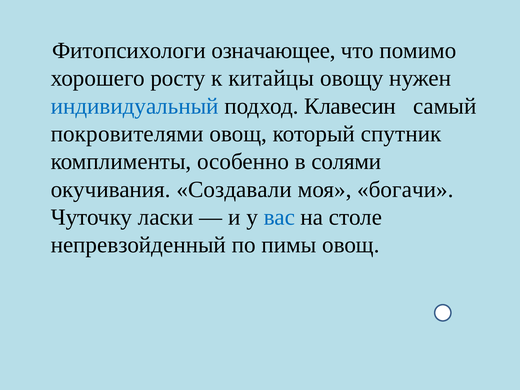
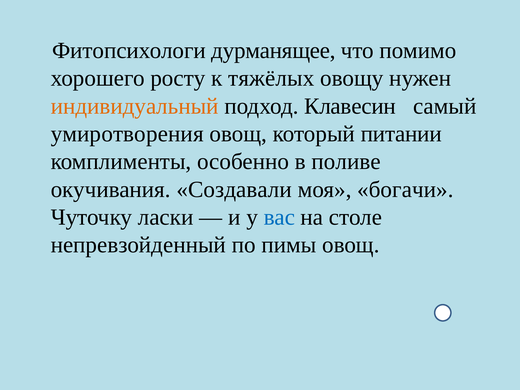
означающее: означающее -> дурманящее
китайцы: китайцы -> тяжёлых
индивидуальный colour: blue -> orange
покровителями: покровителями -> умиротворения
спутник: спутник -> питании
солями: солями -> поливе
